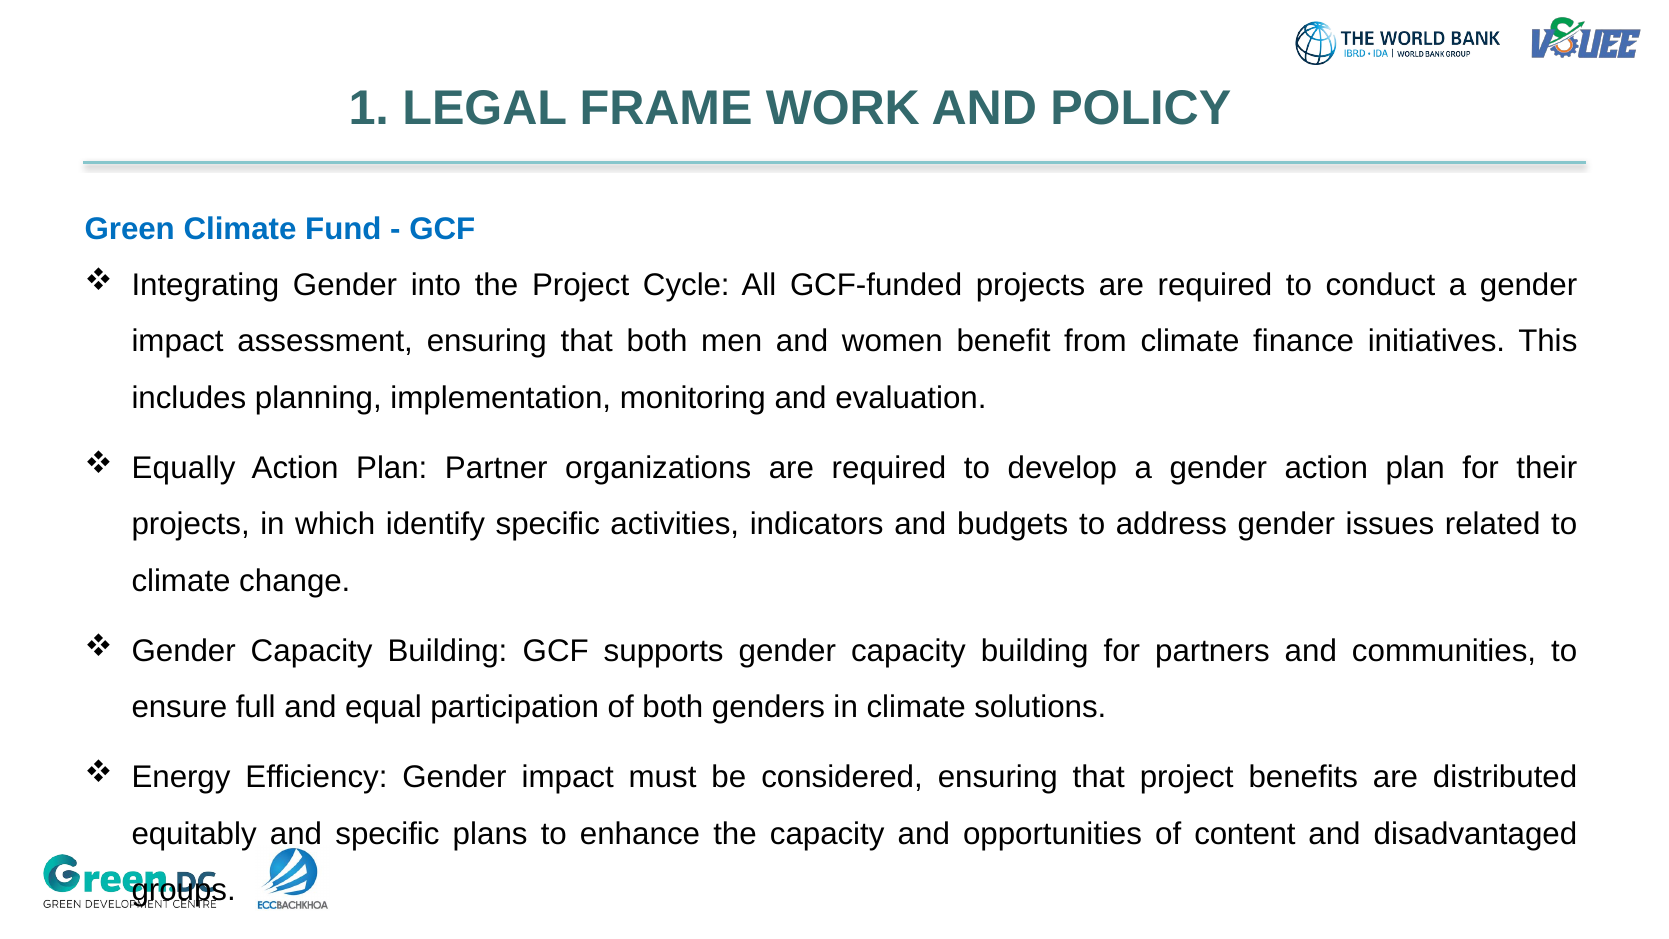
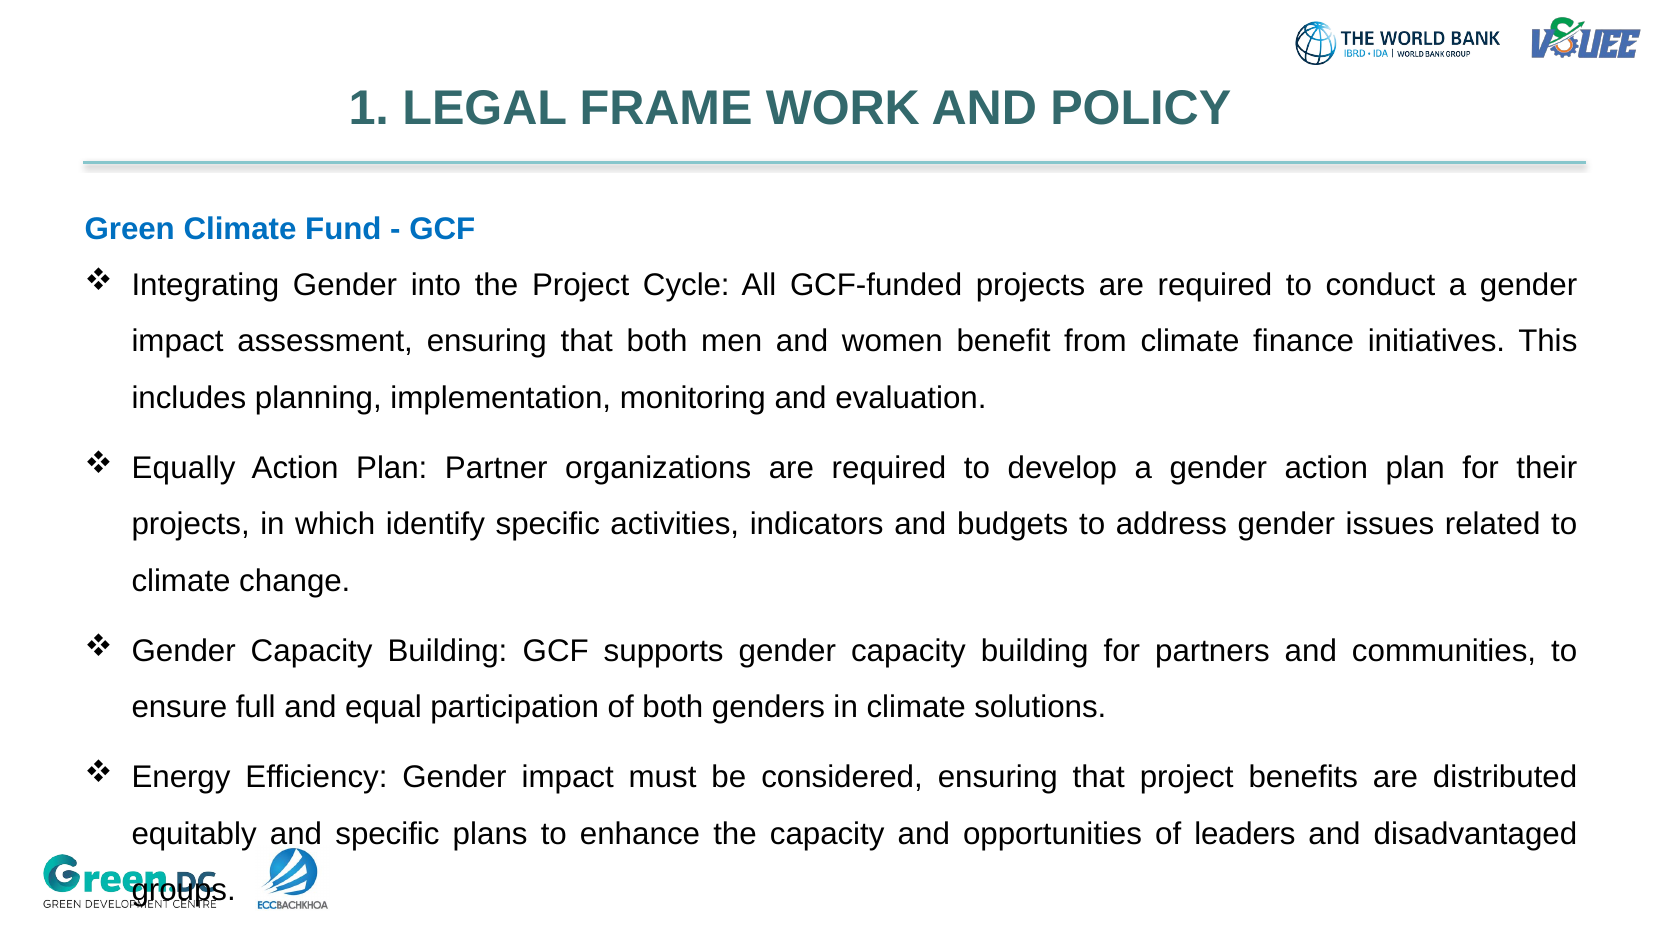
content: content -> leaders
